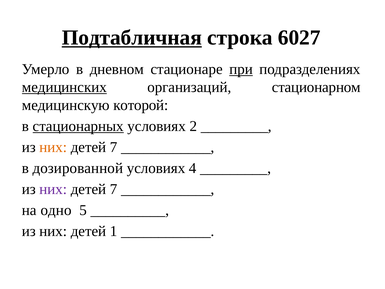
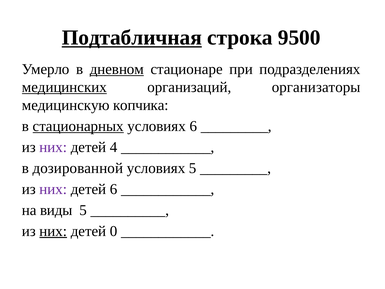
6027: 6027 -> 9500
дневном underline: none -> present
при underline: present -> none
стационарном: стационарном -> организаторы
которой: которой -> копчика
условиях 2: 2 -> 6
них at (53, 147) colour: orange -> purple
7 at (114, 147): 7 -> 4
условиях 4: 4 -> 5
7 at (114, 189): 7 -> 6
одно: одно -> виды
них at (53, 231) underline: none -> present
1: 1 -> 0
